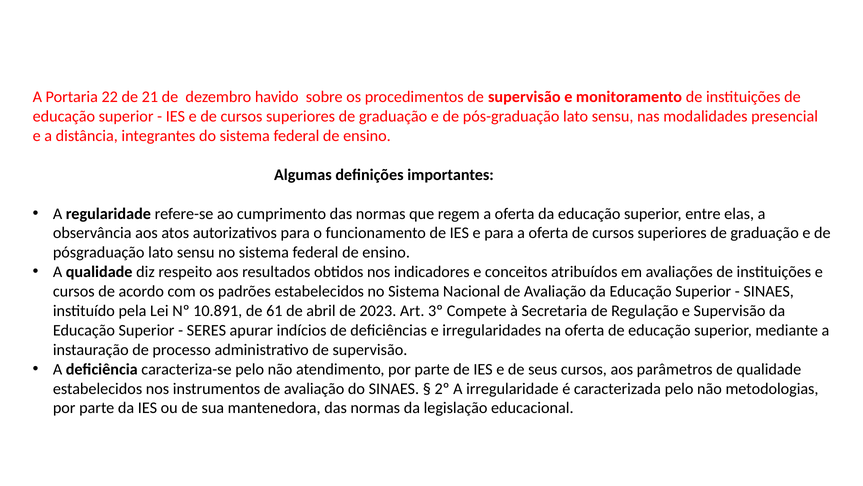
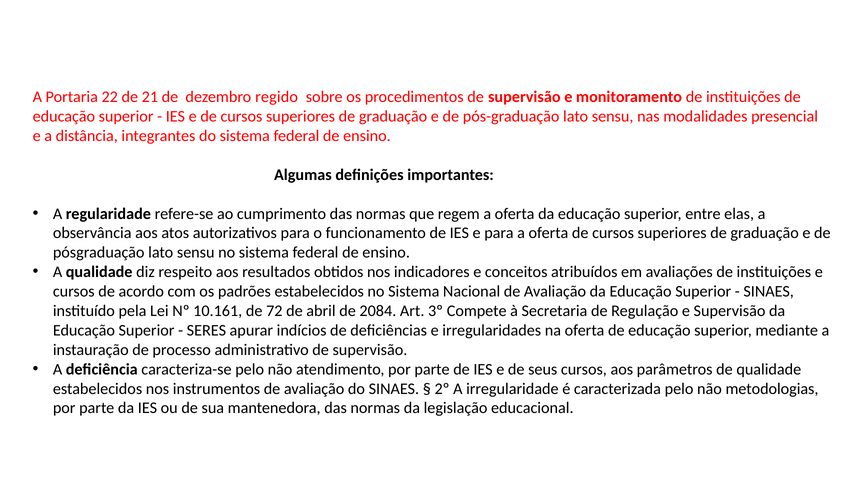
havido: havido -> regido
10.891: 10.891 -> 10.161
61: 61 -> 72
2023: 2023 -> 2084
